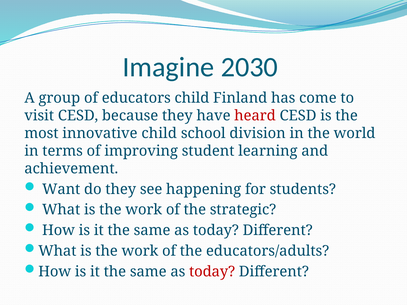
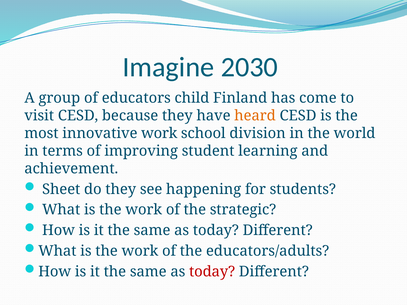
heard colour: red -> orange
innovative child: child -> work
Want: Want -> Sheet
